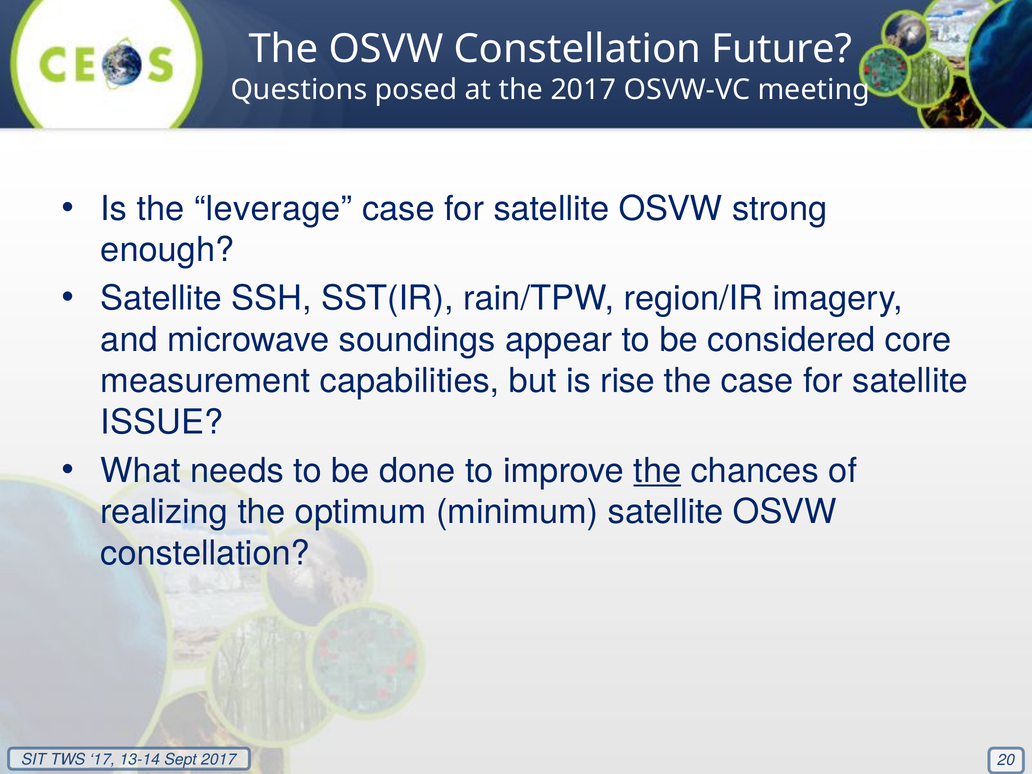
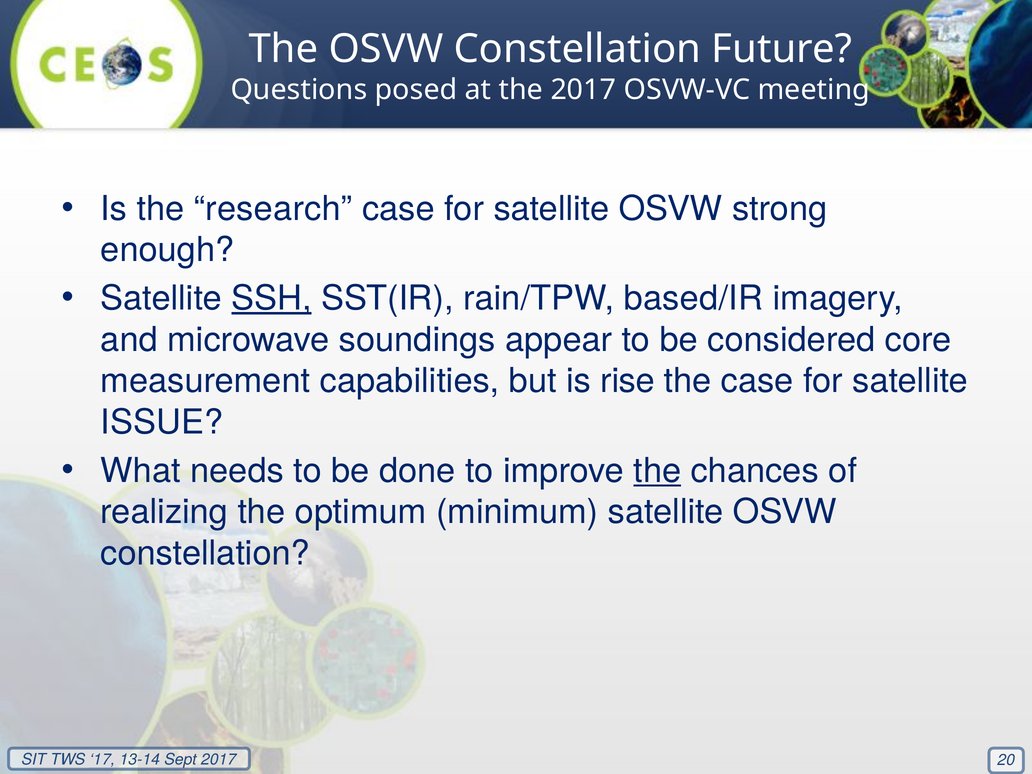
leverage: leverage -> research
SSH underline: none -> present
region/IR: region/IR -> based/IR
